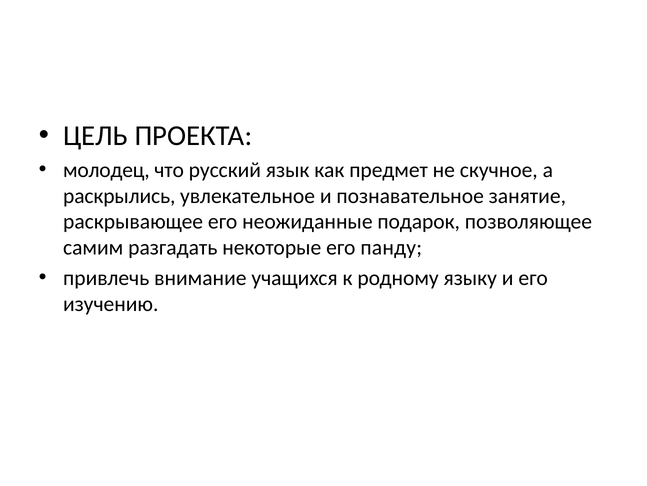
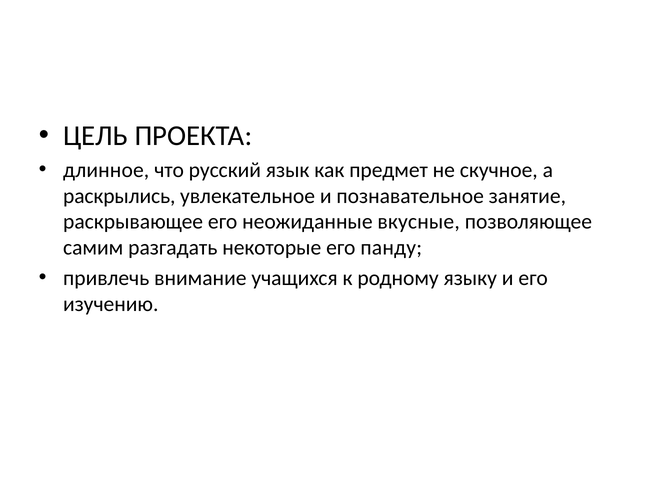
молодец: молодец -> длинное
подарок: подарок -> вкусные
